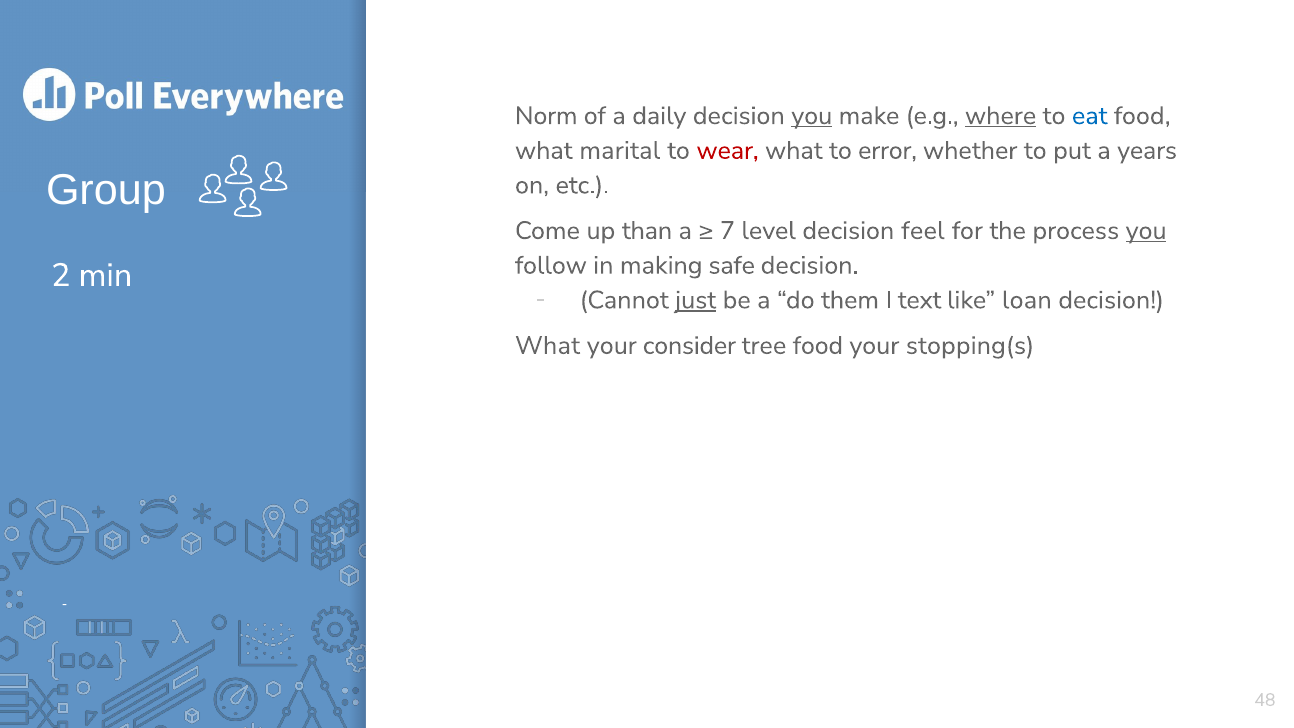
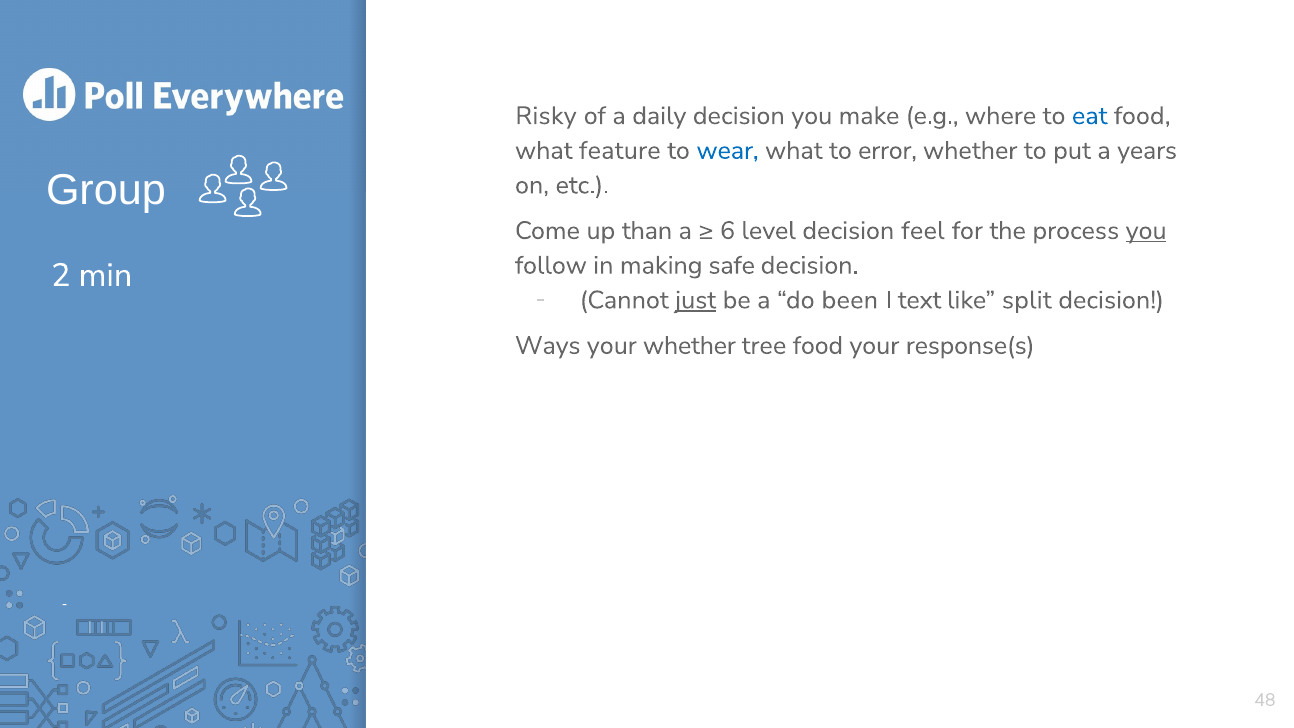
Norm: Norm -> Risky
you at (812, 116) underline: present -> none
where underline: present -> none
marital: marital -> feature
wear colour: red -> blue
7: 7 -> 6
them: them -> been
loan: loan -> split
What at (548, 346): What -> Ways
your consider: consider -> whether
stopping(s: stopping(s -> response(s
